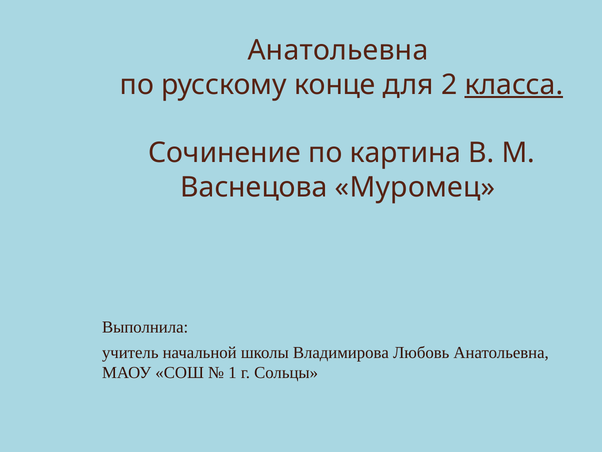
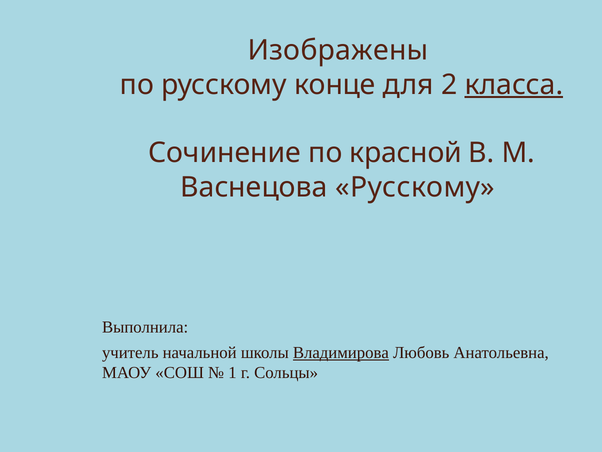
Анатольевна at (338, 50): Анатольевна -> Изображены
картина: картина -> красной
Васнецова Муромец: Муромец -> Русскому
Владимирова underline: none -> present
